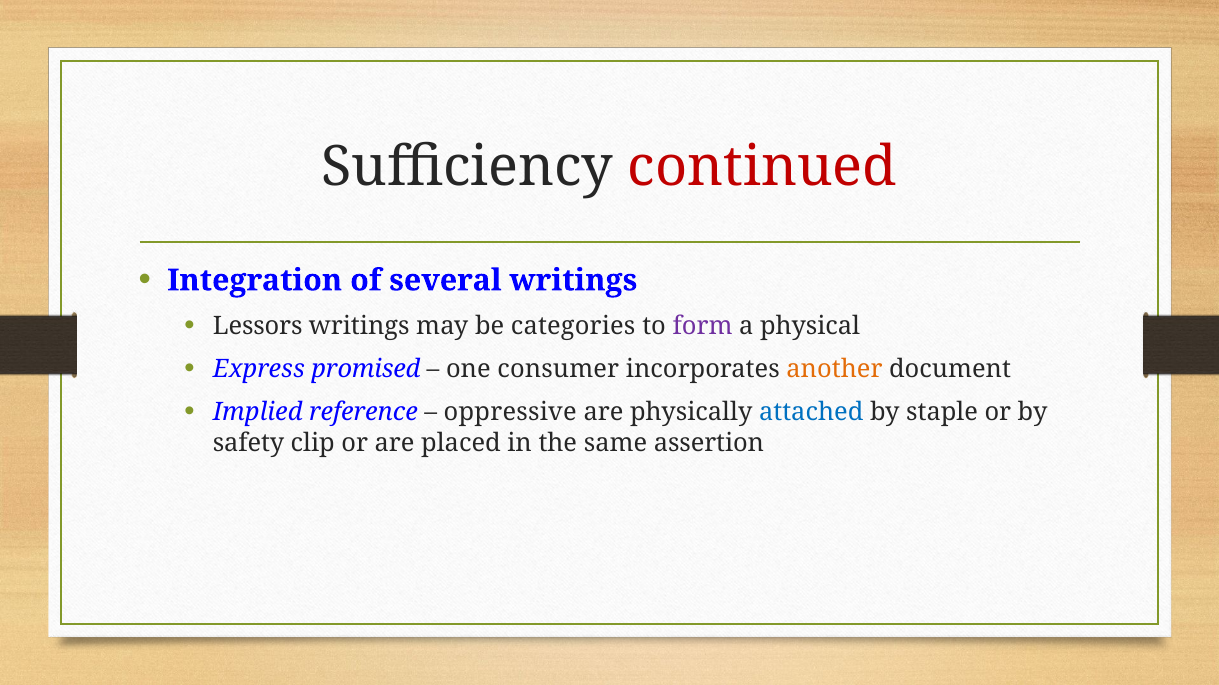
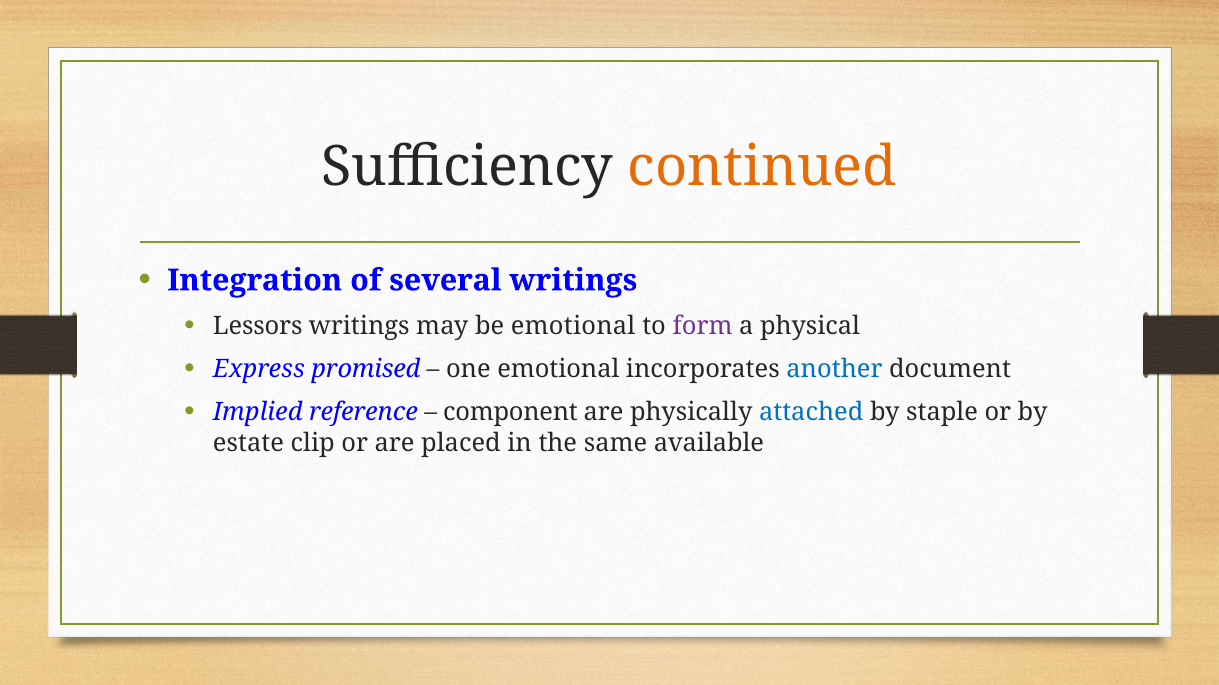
continued colour: red -> orange
be categories: categories -> emotional
one consumer: consumer -> emotional
another colour: orange -> blue
oppressive: oppressive -> component
safety: safety -> estate
assertion: assertion -> available
